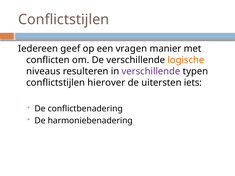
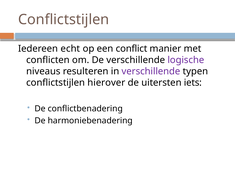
geef: geef -> echt
vragen: vragen -> conflict
logische colour: orange -> purple
